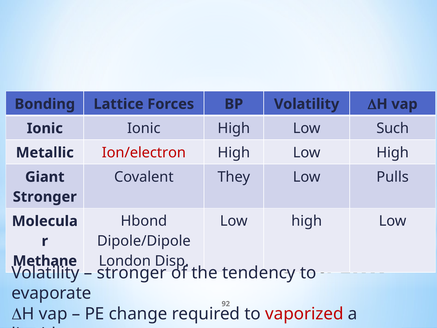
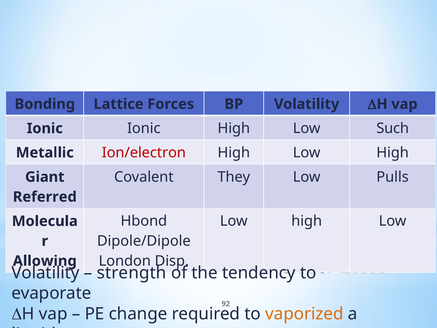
Stronger at (45, 197): Stronger -> Referred
Methane: Methane -> Allowing
stronger at (132, 273): stronger -> strength
vaporized colour: red -> orange
